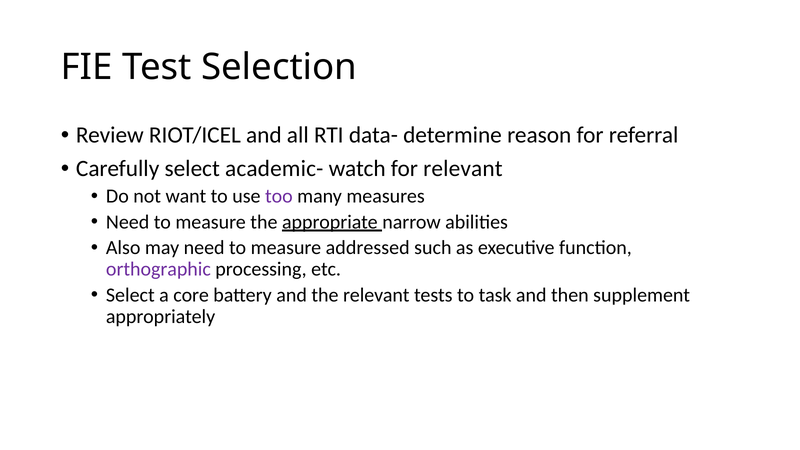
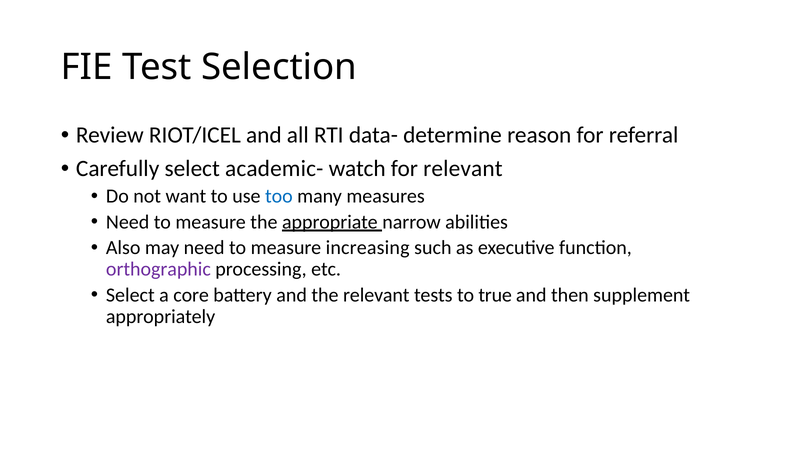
too colour: purple -> blue
addressed: addressed -> increasing
task: task -> true
